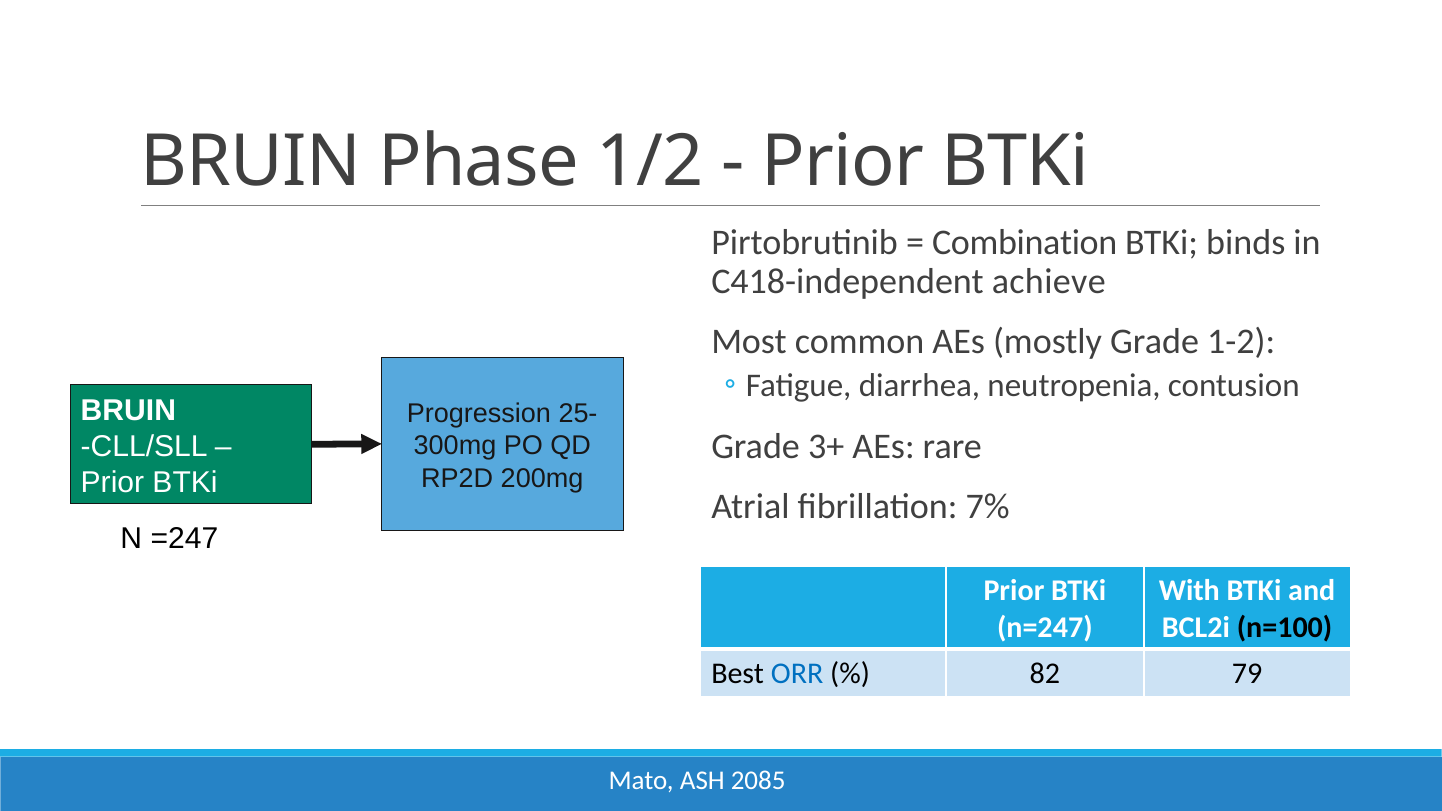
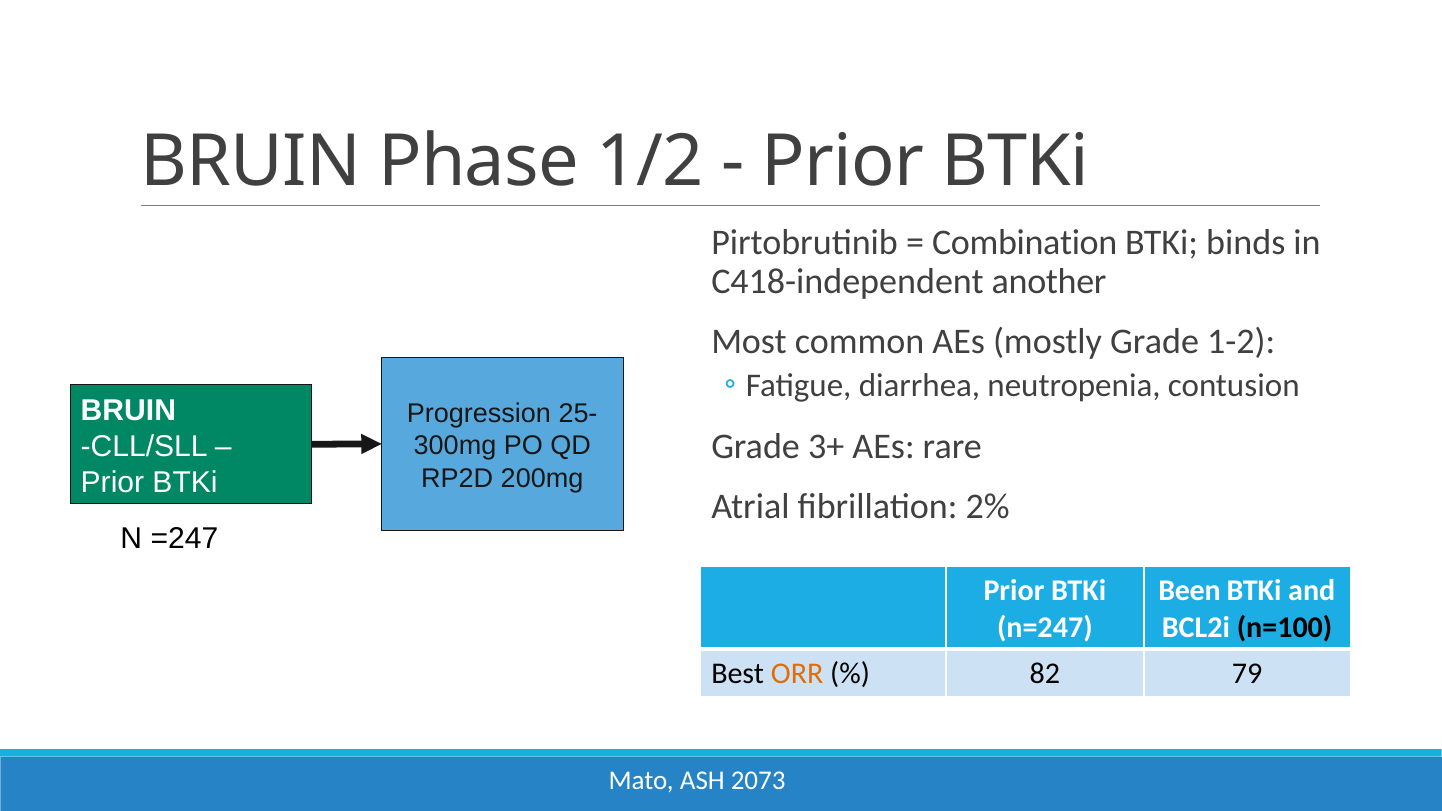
achieve: achieve -> another
7%: 7% -> 2%
With: With -> Been
ORR colour: blue -> orange
2085: 2085 -> 2073
